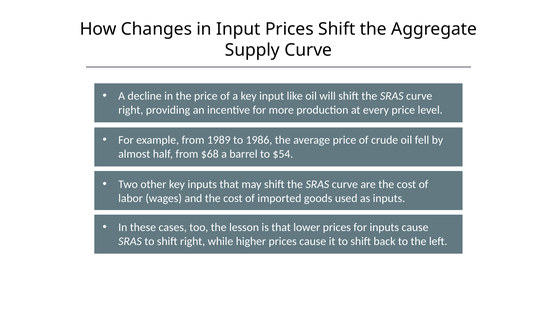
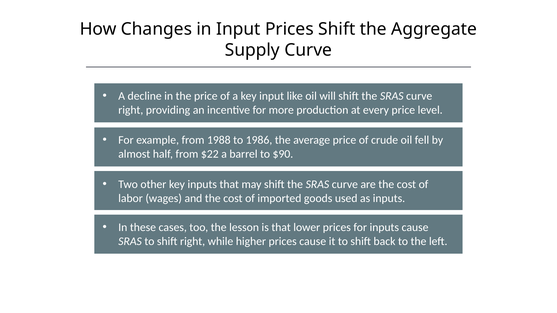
1989: 1989 -> 1988
$68: $68 -> $22
$54: $54 -> $90
